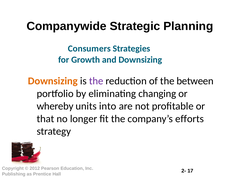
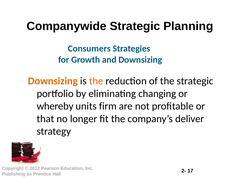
the at (96, 81) colour: purple -> orange
the between: between -> strategic
into: into -> firm
efforts: efforts -> deliver
